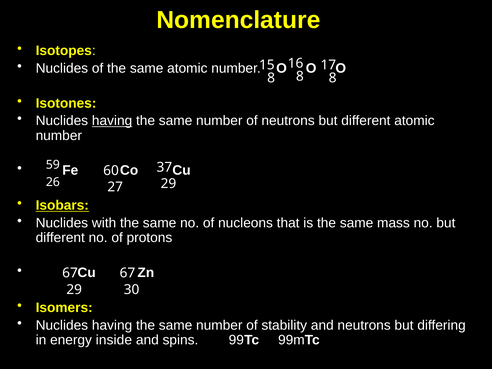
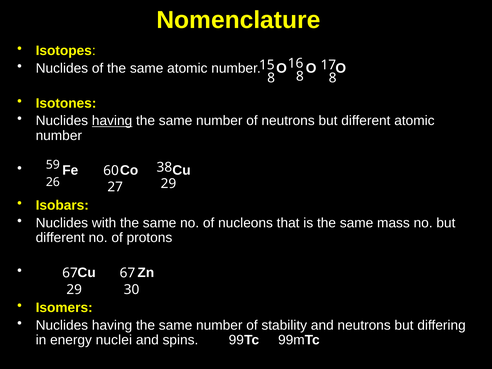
37: 37 -> 38
Isobars underline: present -> none
inside: inside -> nuclei
